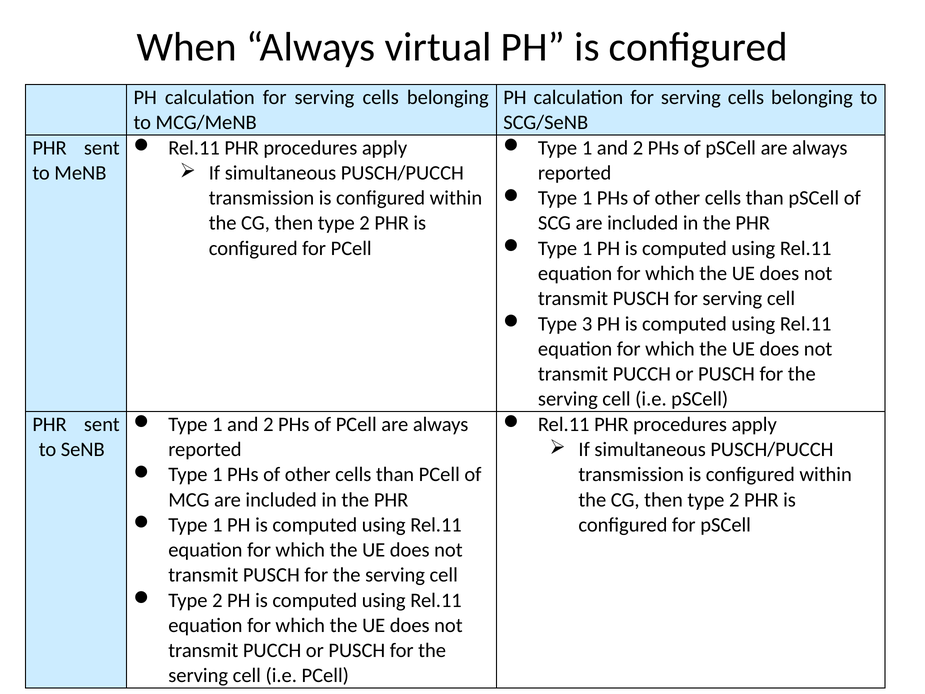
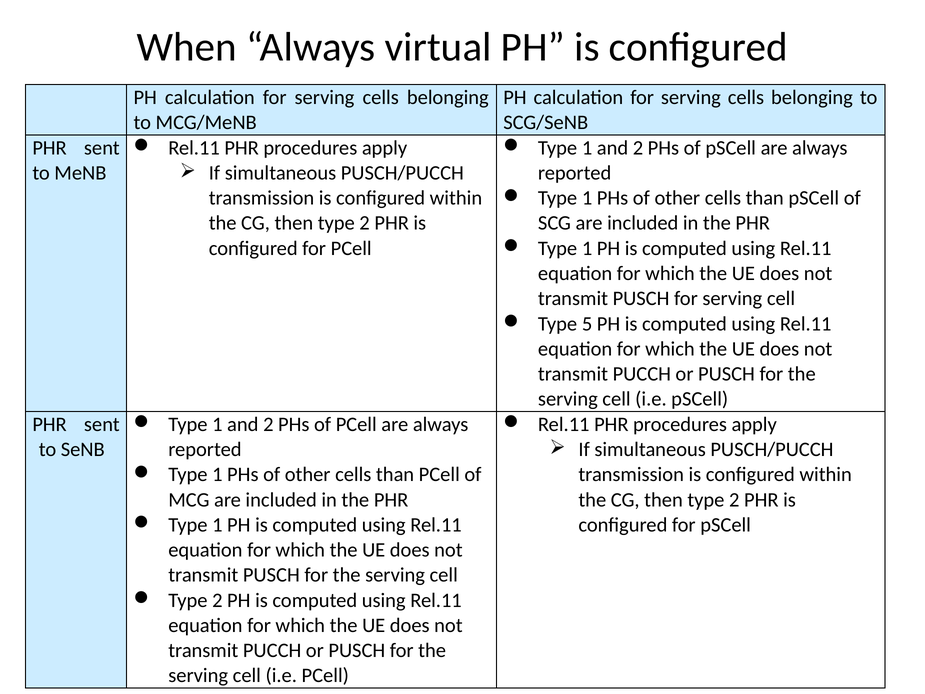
3: 3 -> 5
